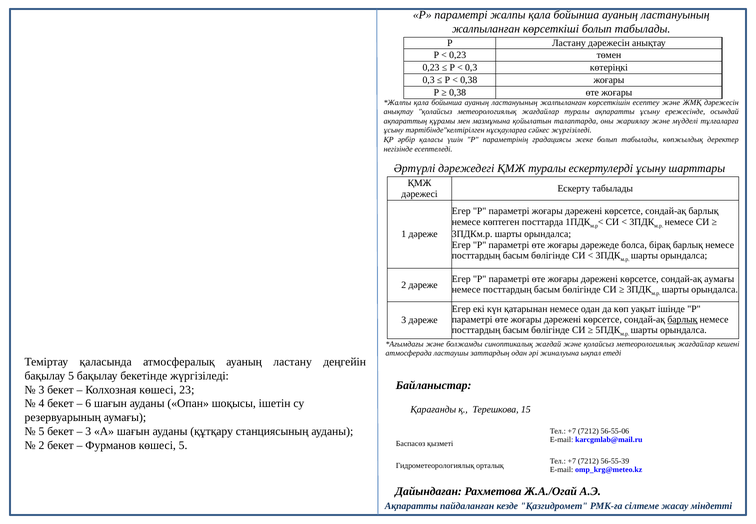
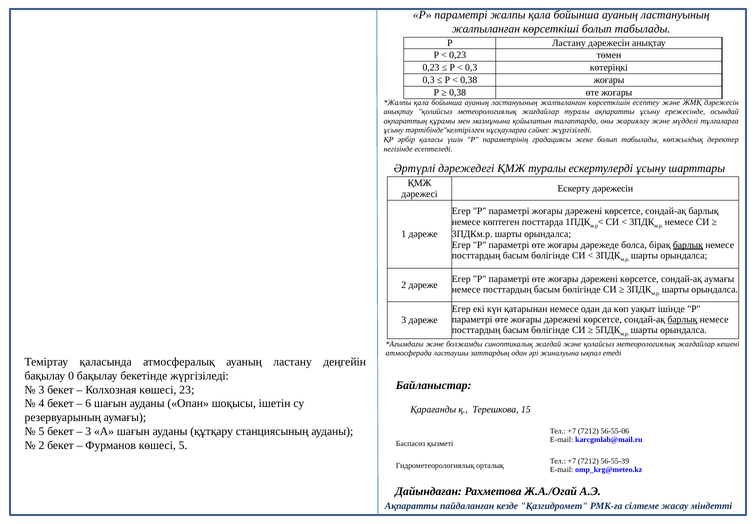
Ескерту табылады: табылады -> дәрежесін
барлық at (688, 245) underline: none -> present
бақылау 5: 5 -> 0
